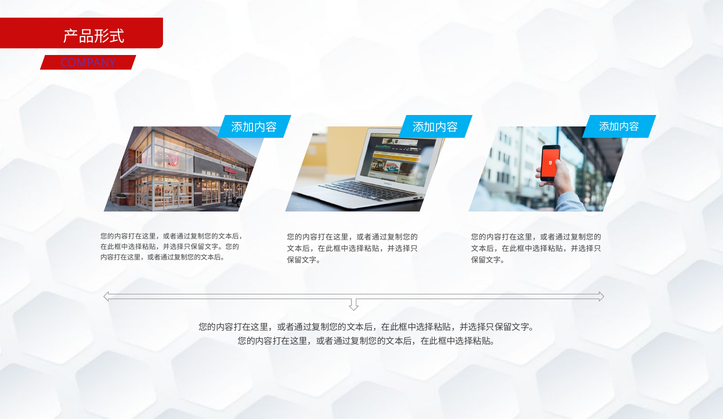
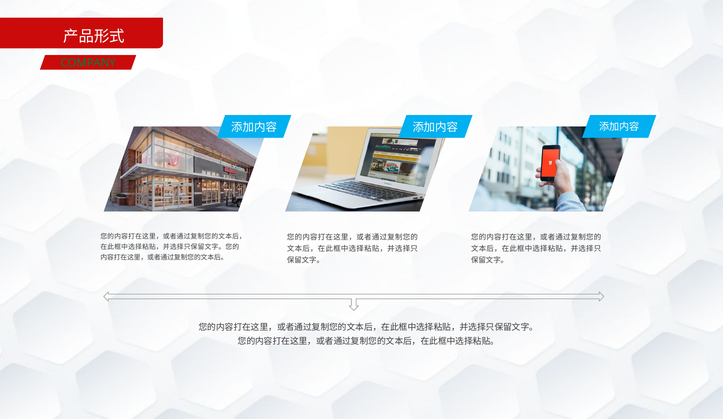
COMPANY colour: purple -> green
